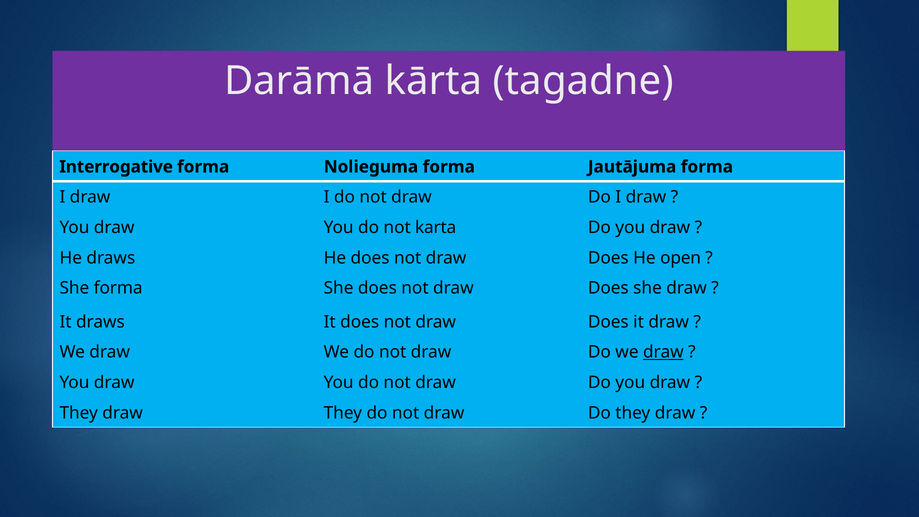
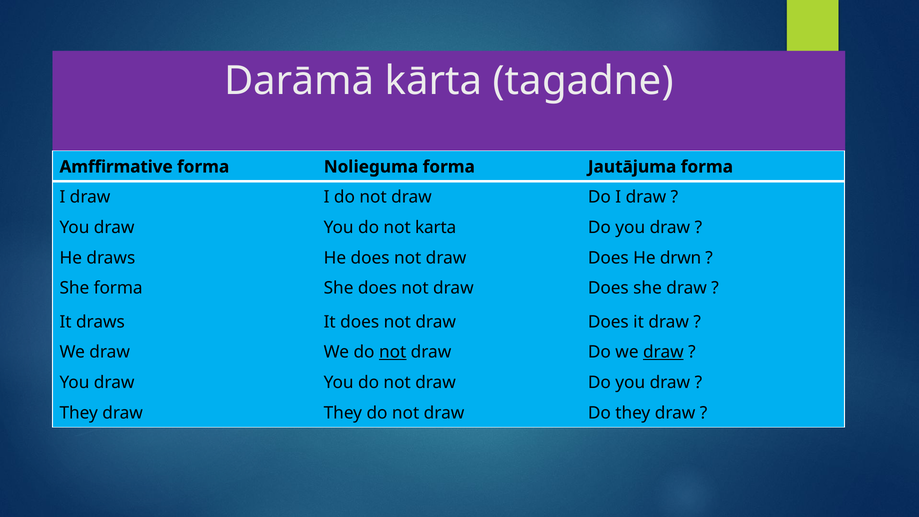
Interrogative: Interrogative -> Amffirmative
open: open -> drwn
not at (393, 352) underline: none -> present
